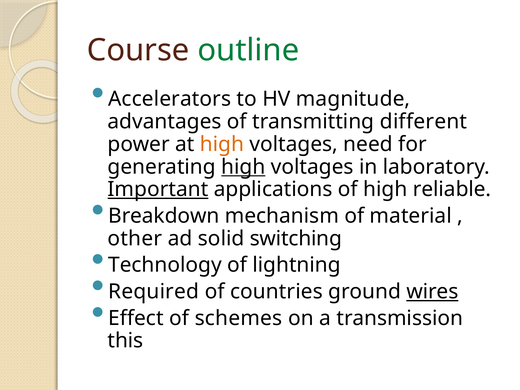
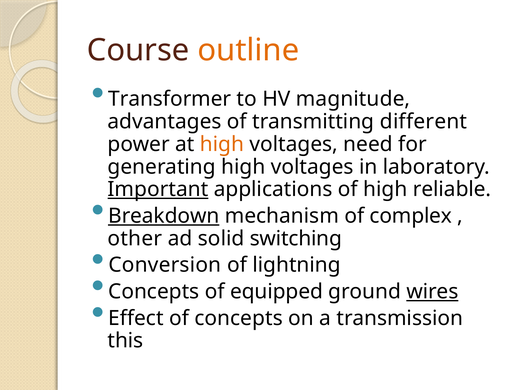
outline colour: green -> orange
Accelerators: Accelerators -> Transformer
high at (243, 167) underline: present -> none
Breakdown underline: none -> present
material: material -> complex
Technology: Technology -> Conversion
Required at (154, 292): Required -> Concepts
countries: countries -> equipped
of schemes: schemes -> concepts
